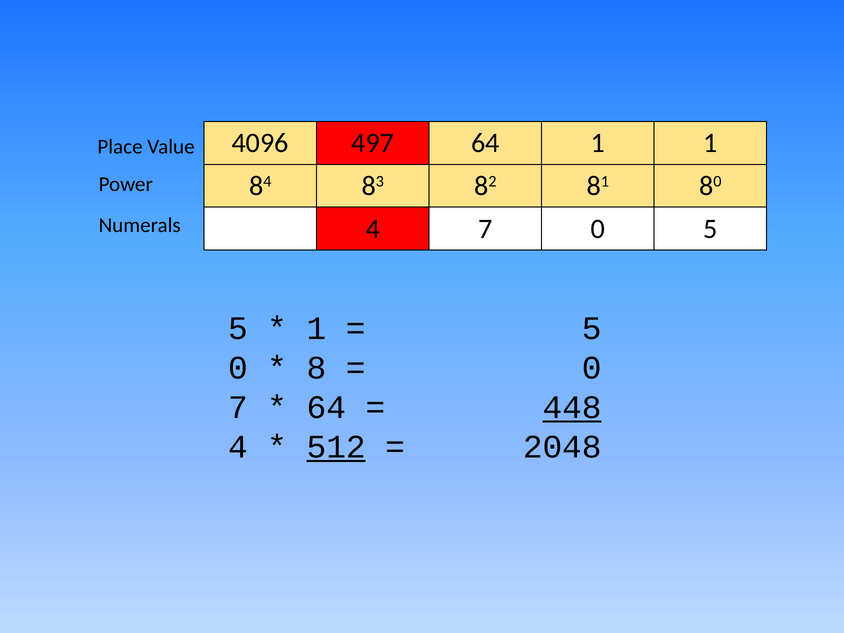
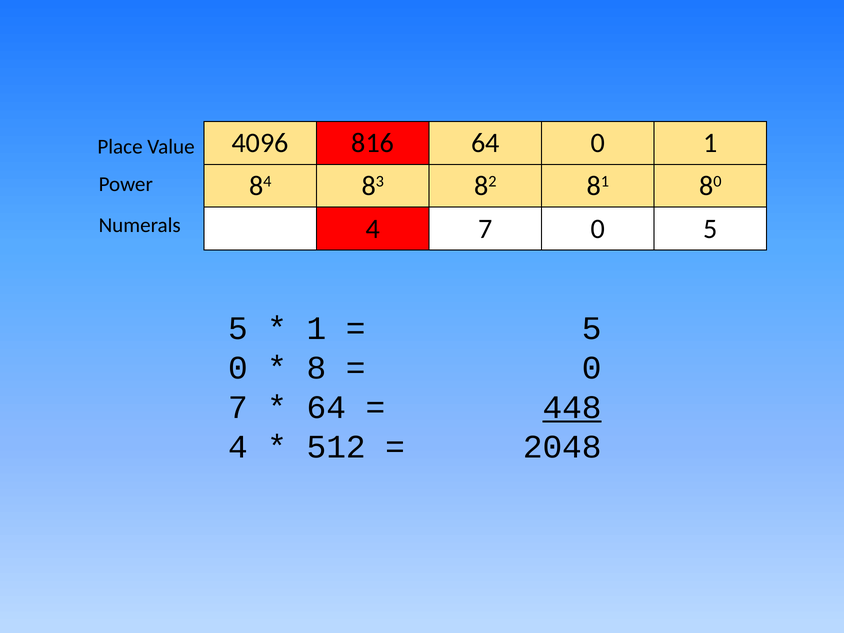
497: 497 -> 816
64 1: 1 -> 0
512 underline: present -> none
